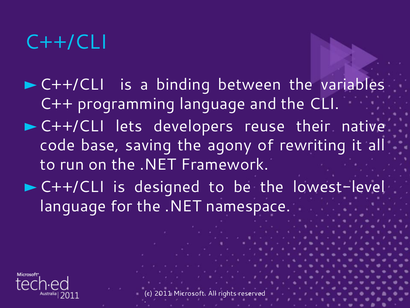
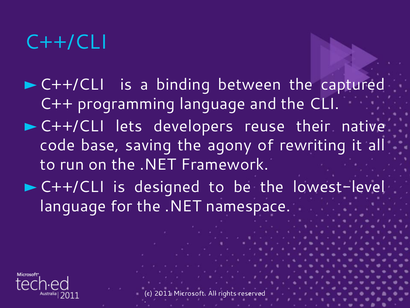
variables: variables -> captured
